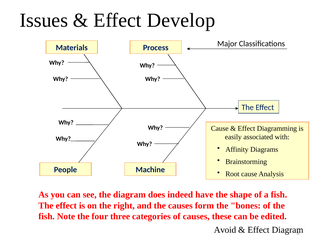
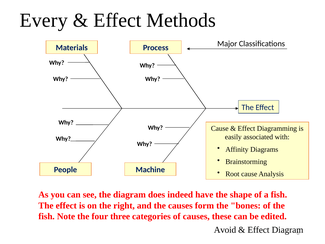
Issues: Issues -> Every
Develop: Develop -> Methods
